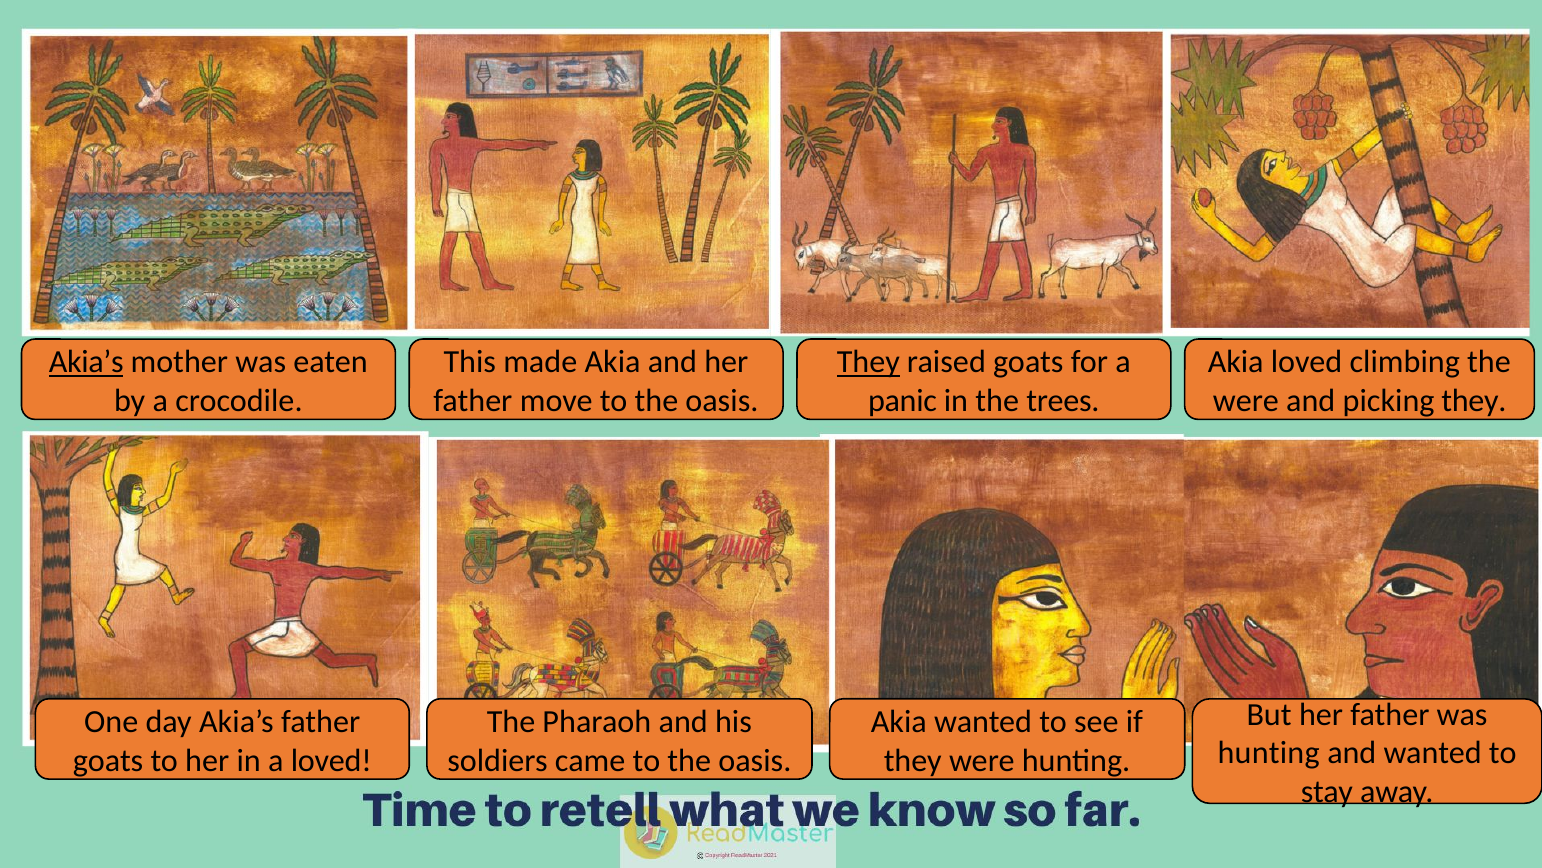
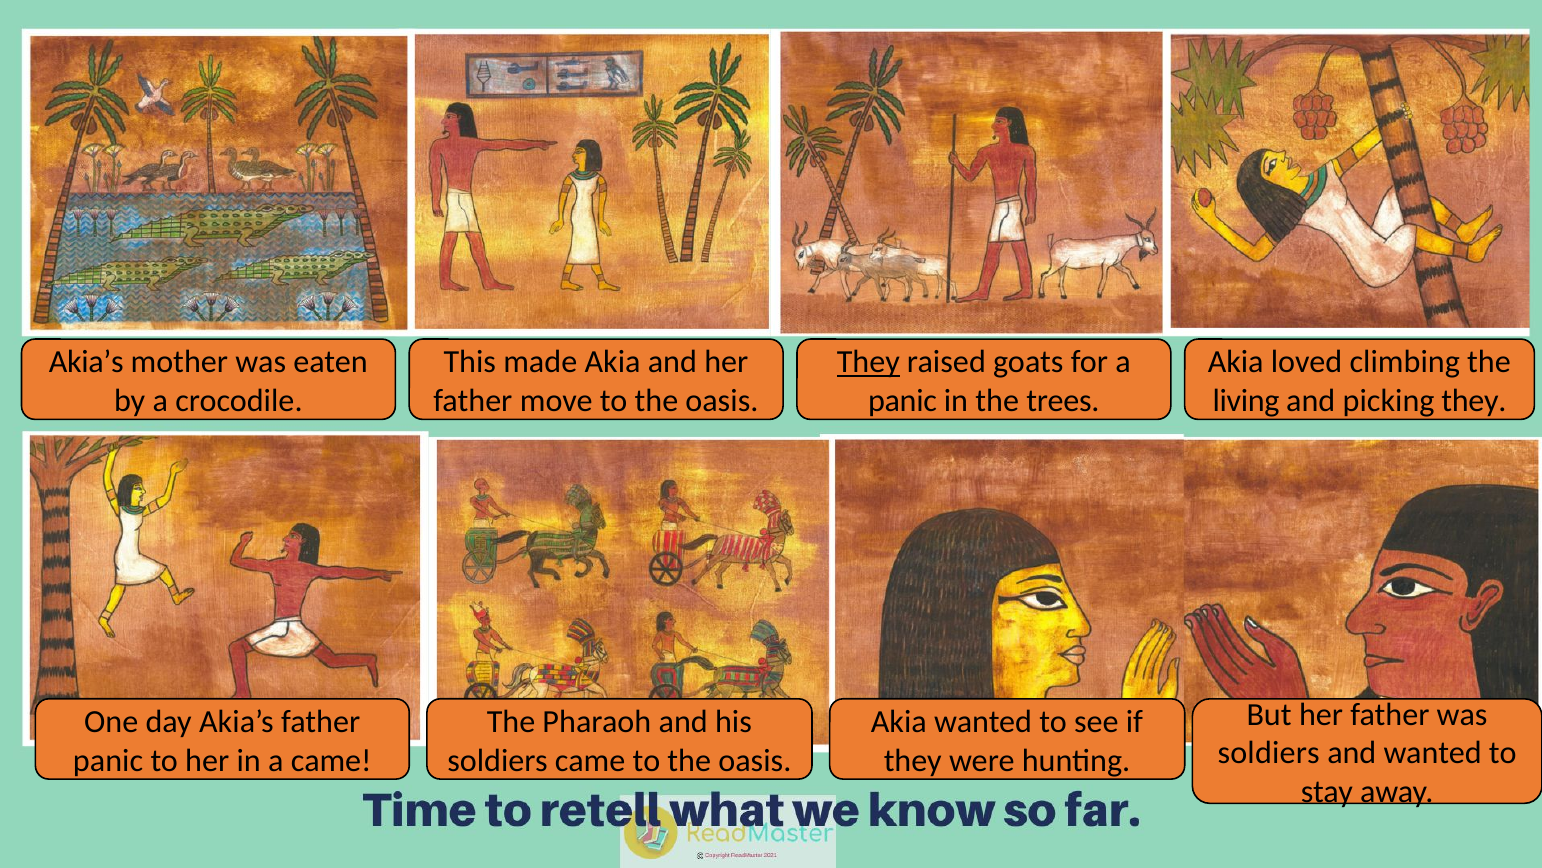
Akia’s at (86, 362) underline: present -> none
were at (1246, 400): were -> living
hunting at (1269, 753): hunting -> soldiers
goats at (108, 760): goats -> panic
a loved: loved -> came
